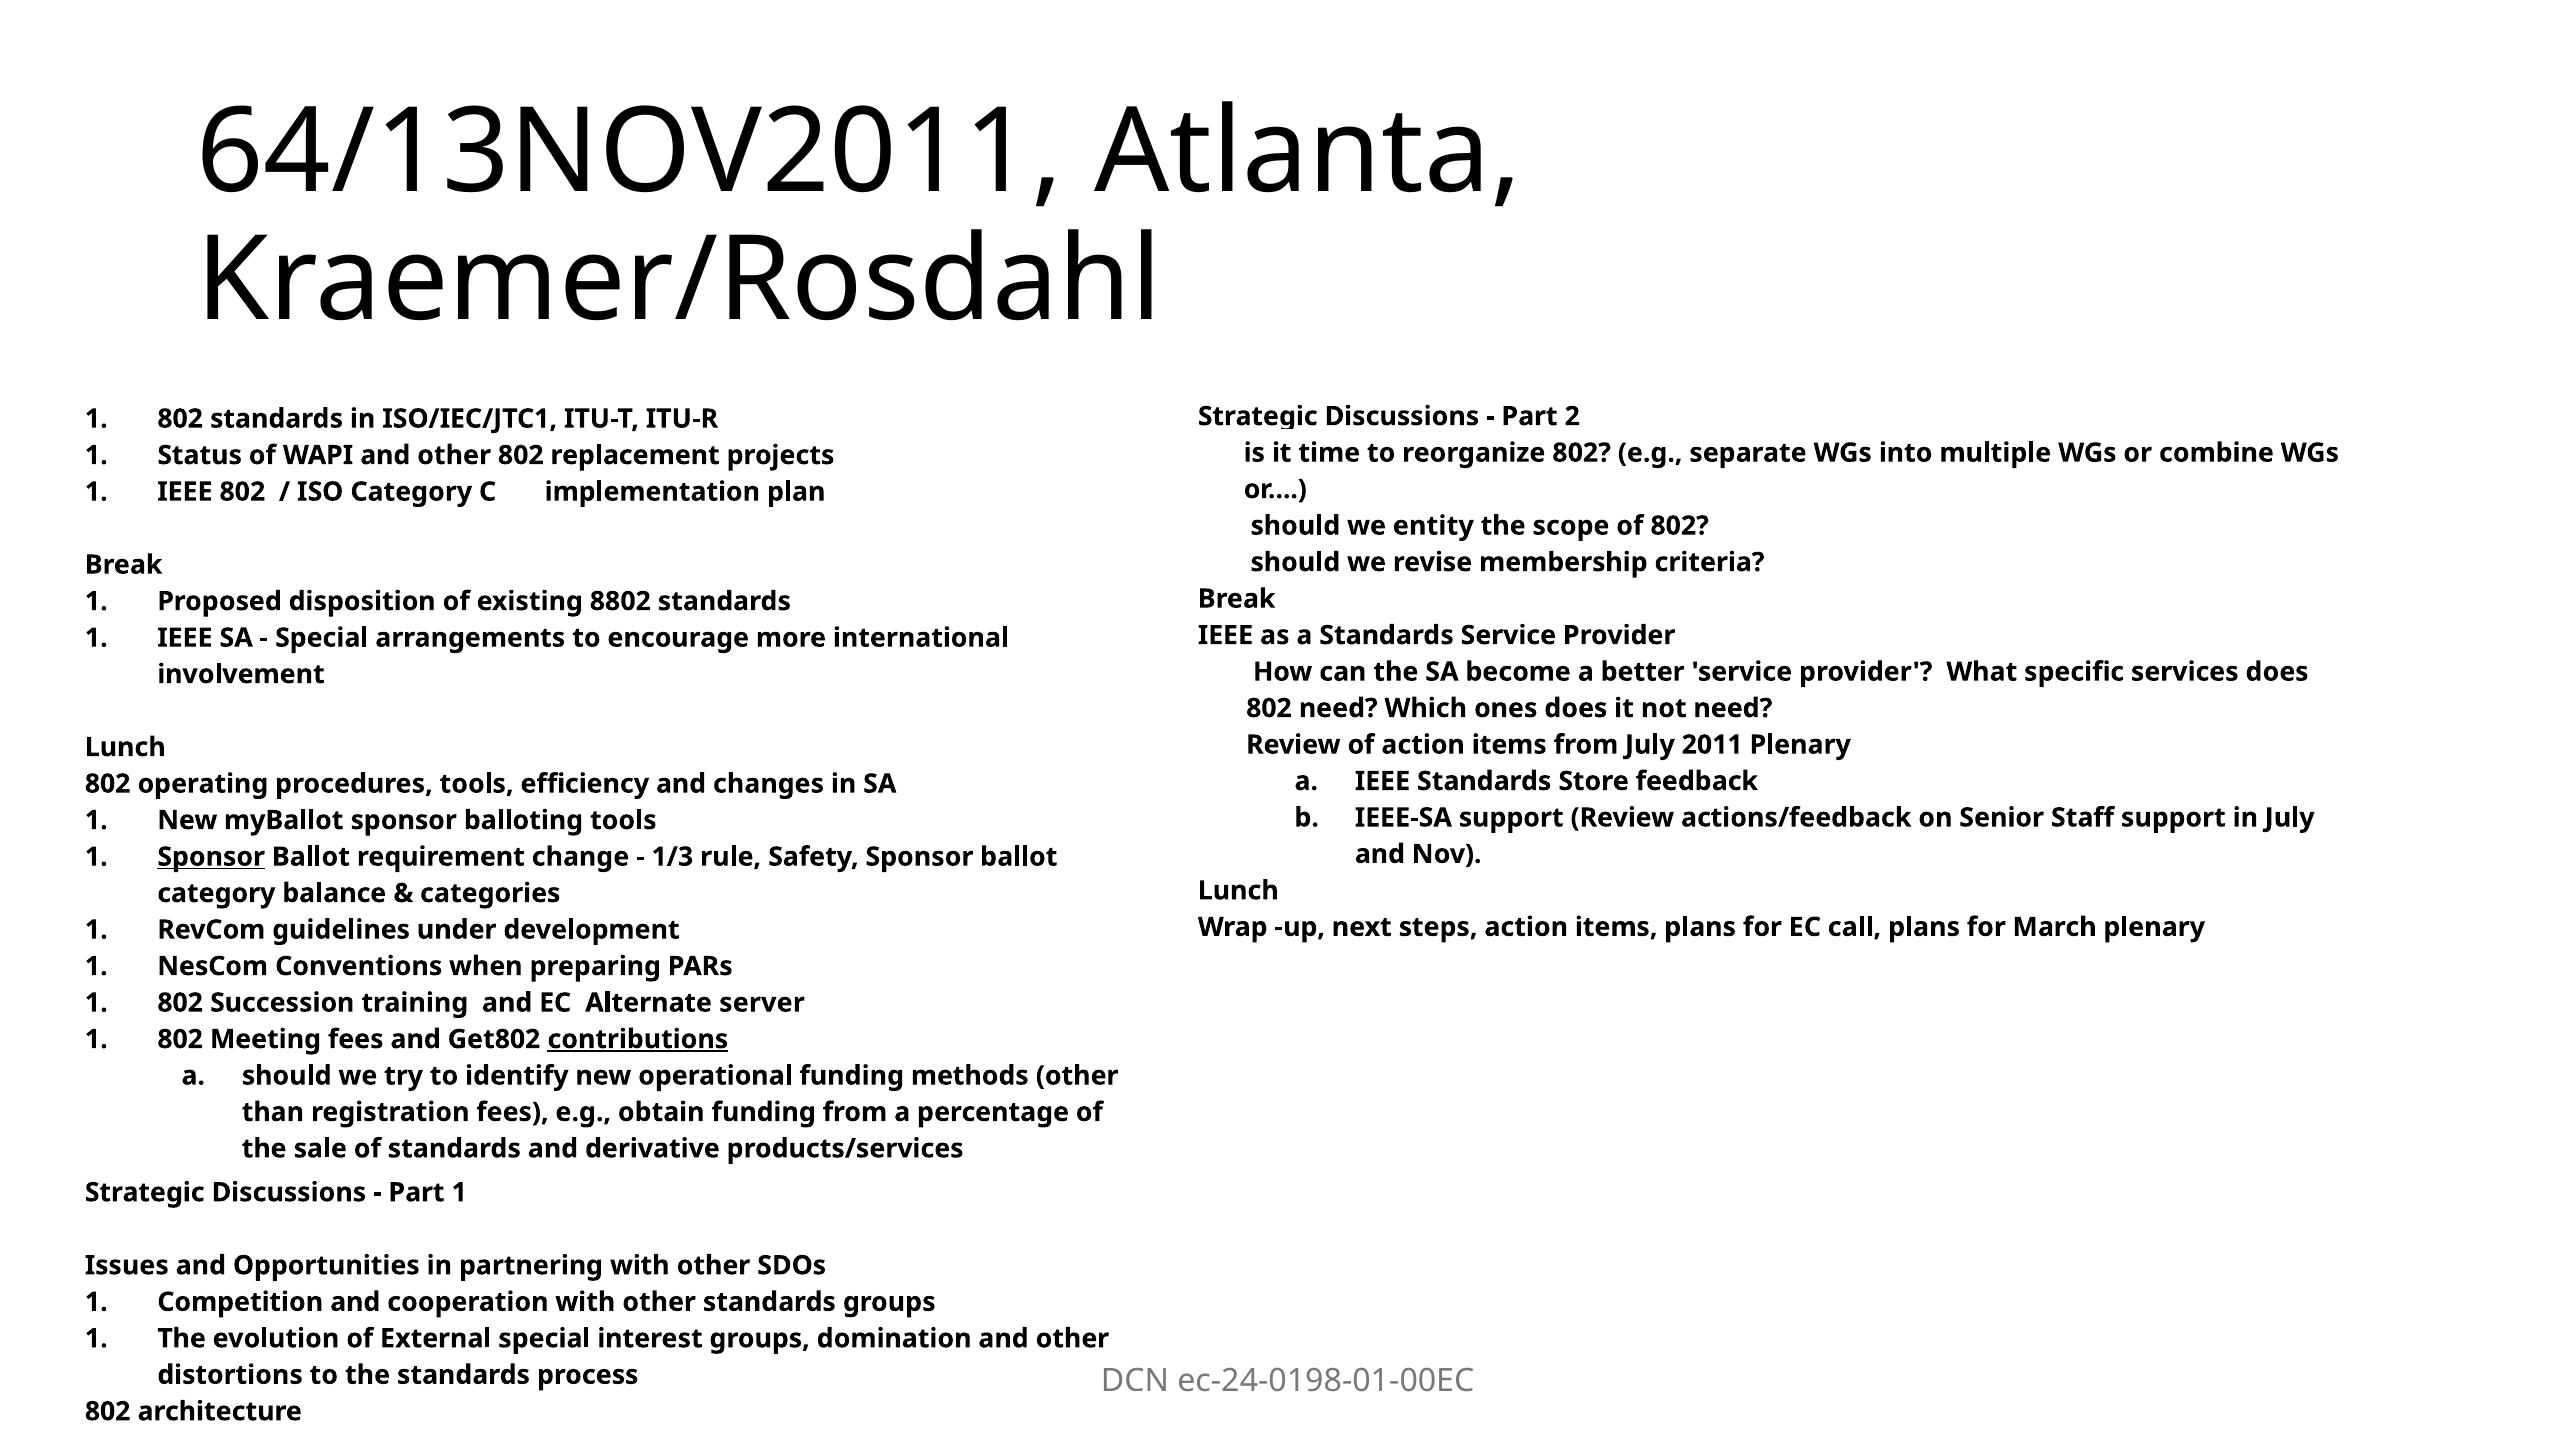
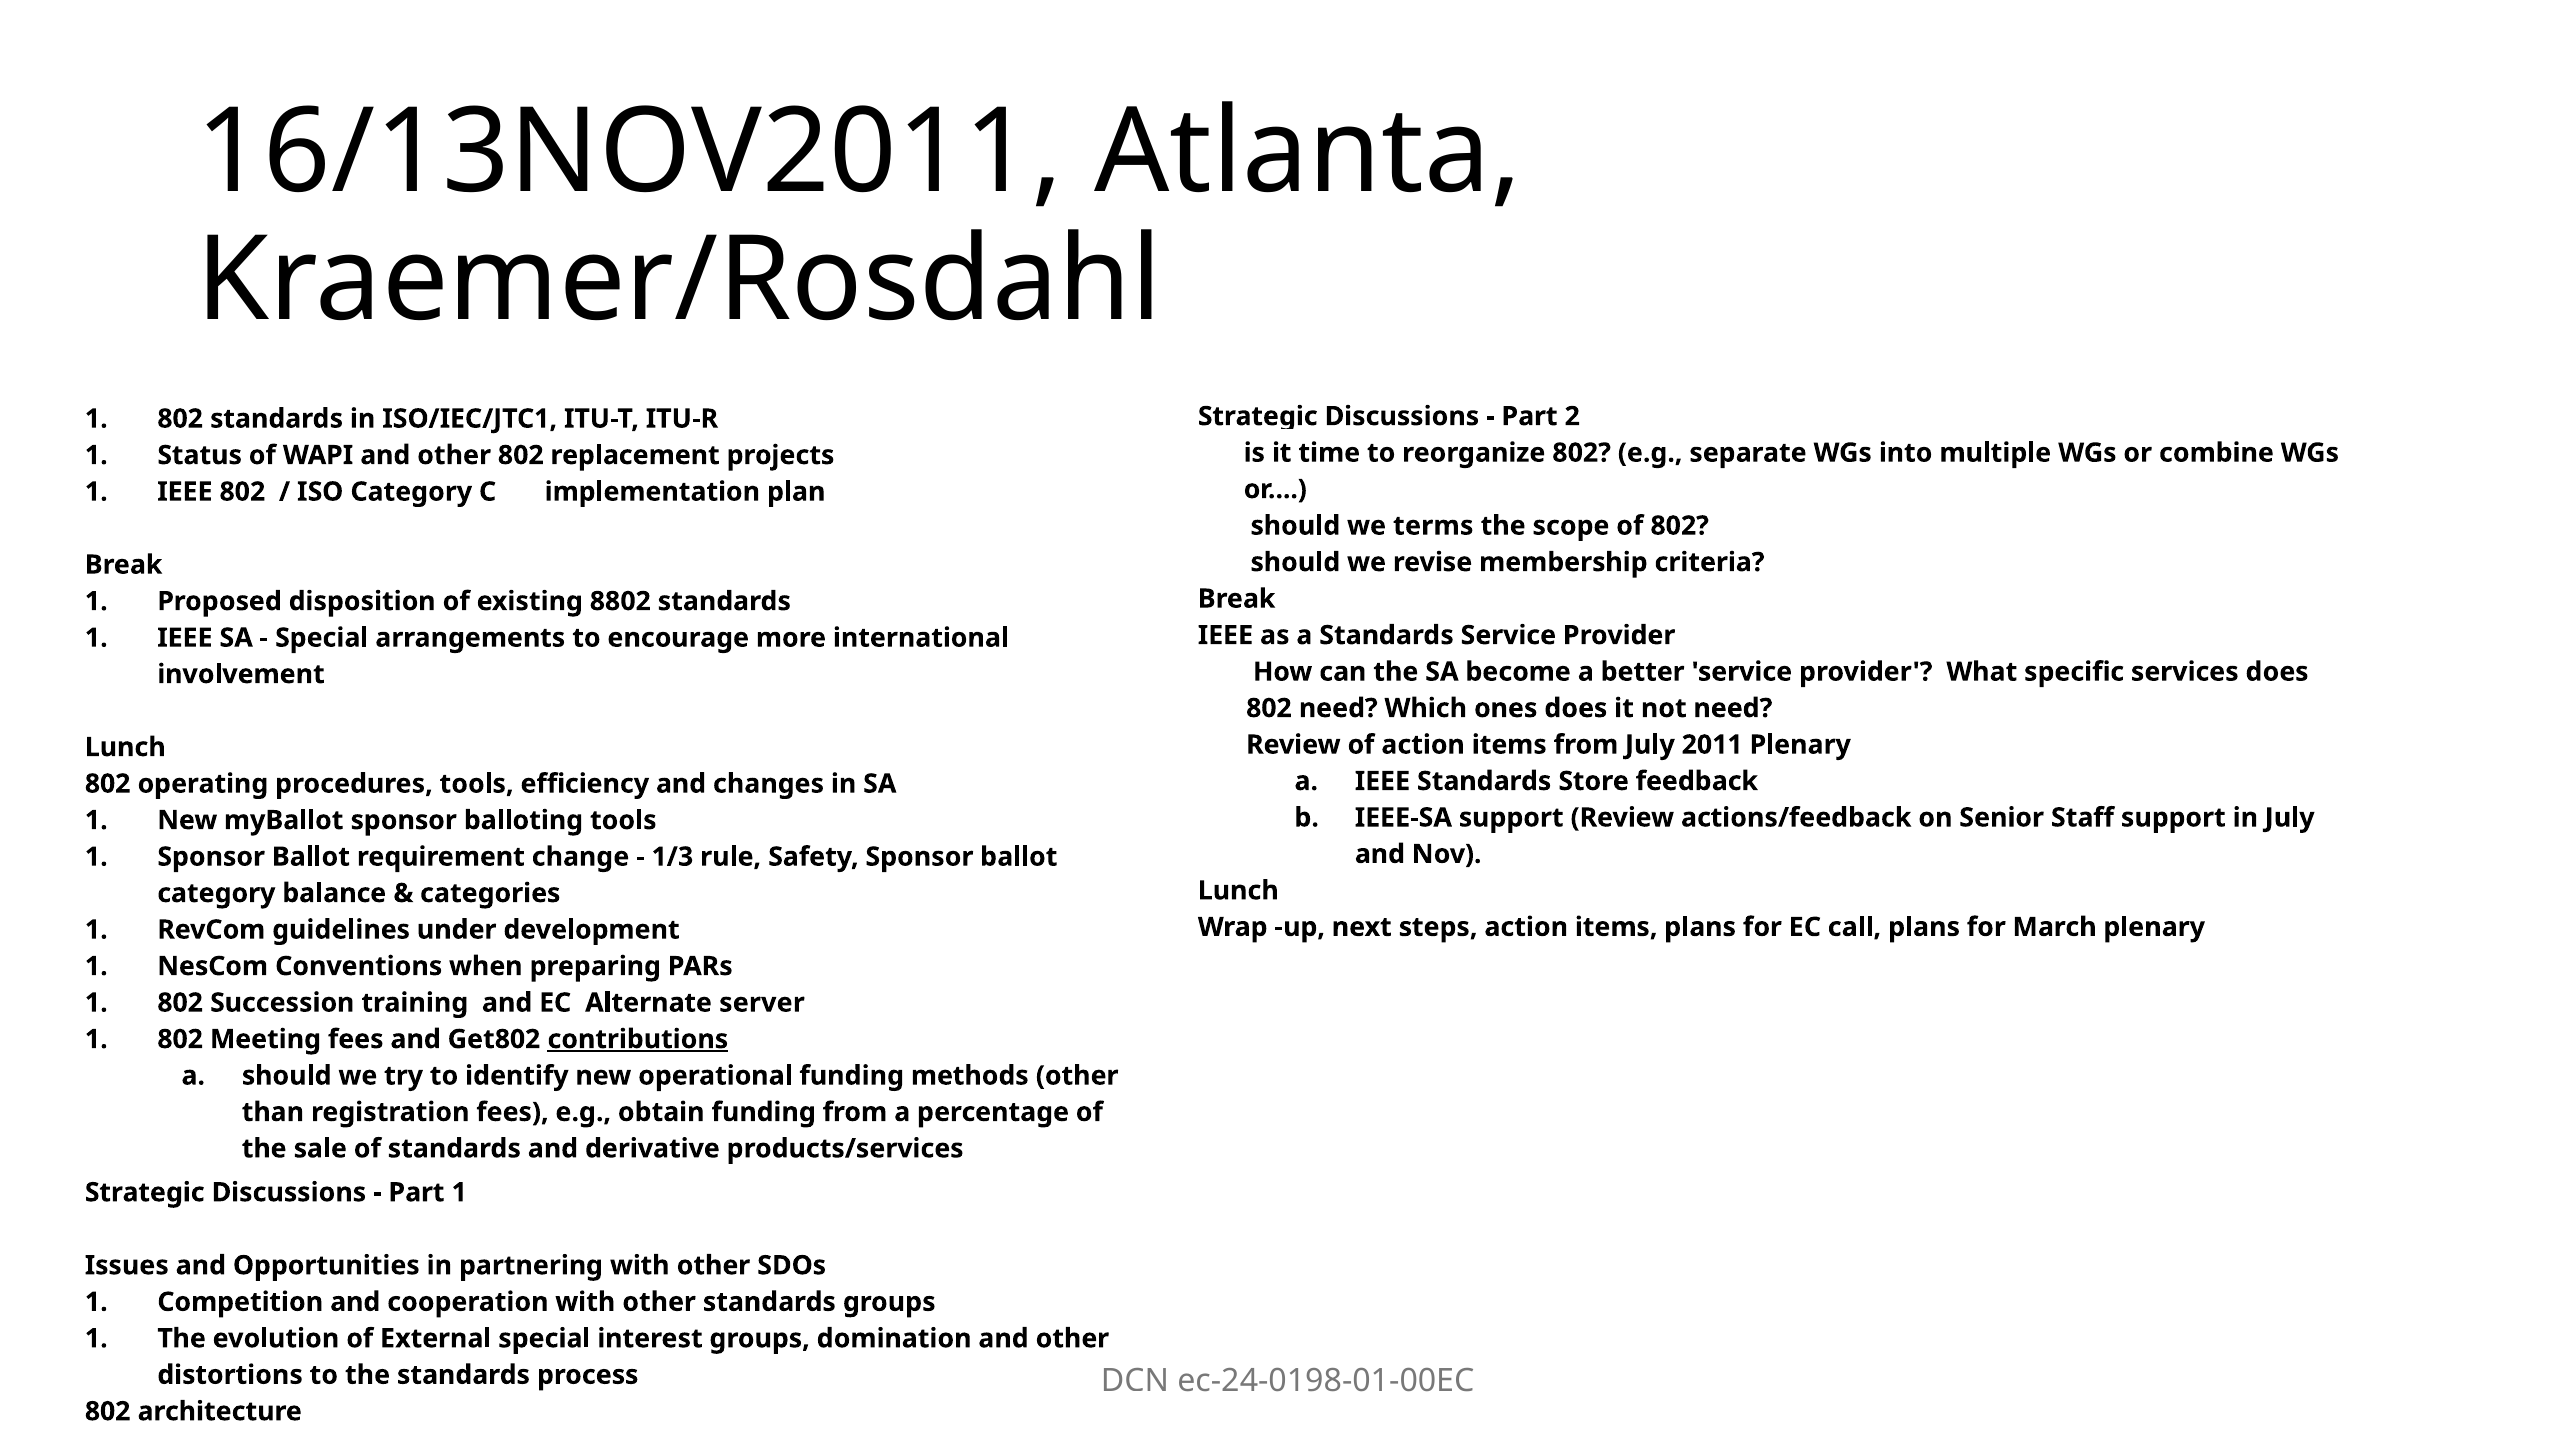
64/13NOV2011: 64/13NOV2011 -> 16/13NOV2011
entity: entity -> terms
Sponsor at (211, 857) underline: present -> none
